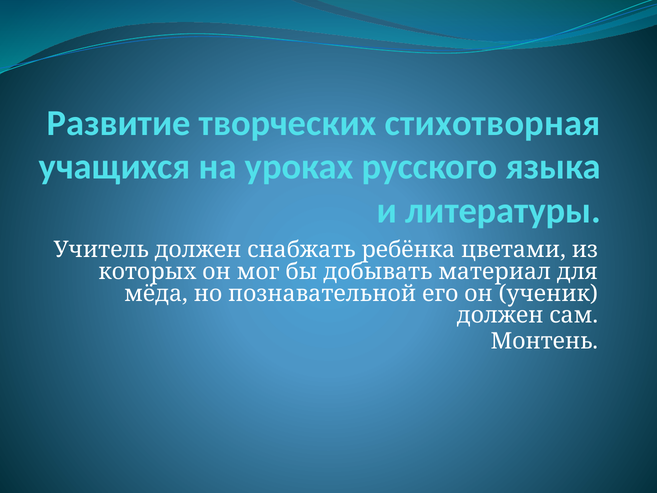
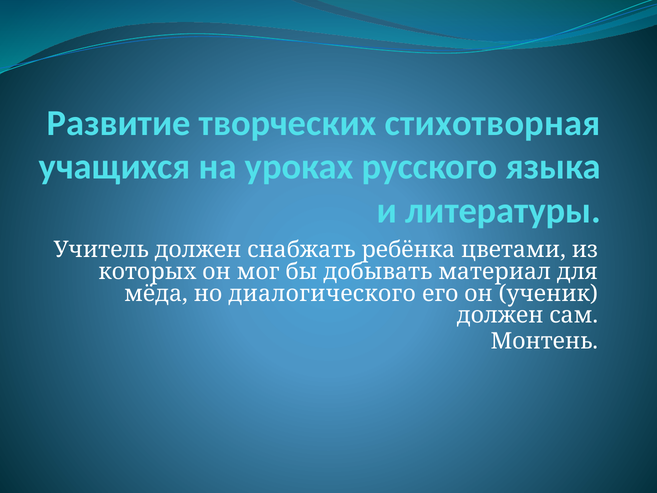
познавательной: познавательной -> диалогического
